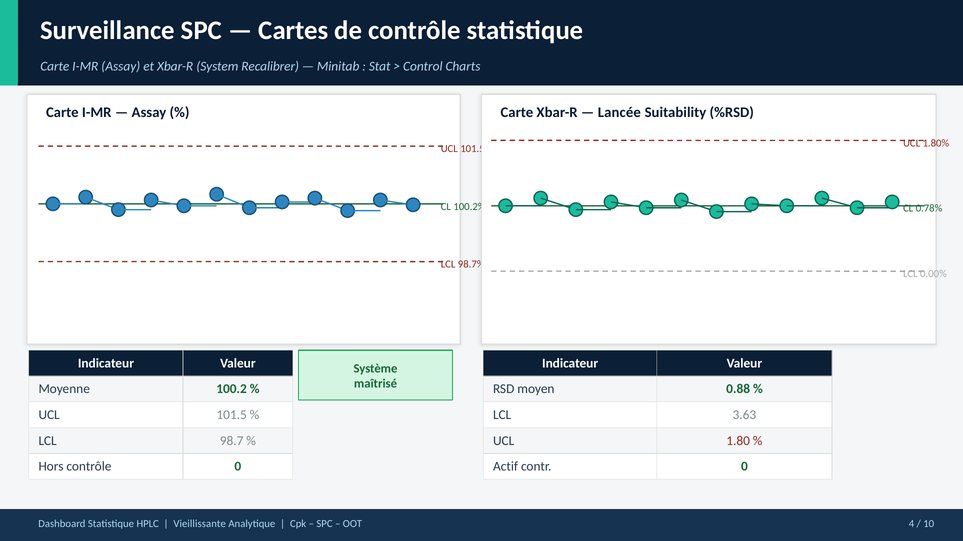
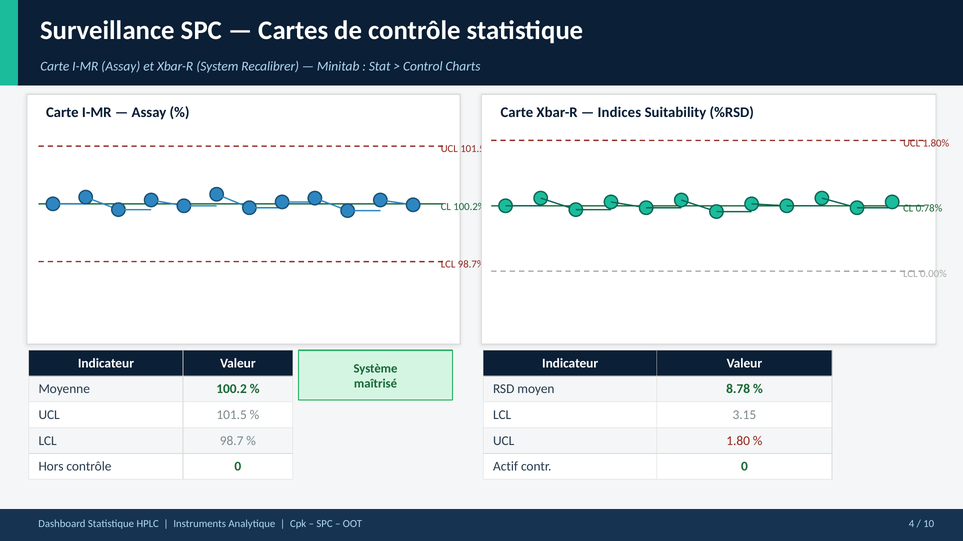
Lancée: Lancée -> Indices
0.88: 0.88 -> 8.78
3.63: 3.63 -> 3.15
Vieillissante: Vieillissante -> Instruments
